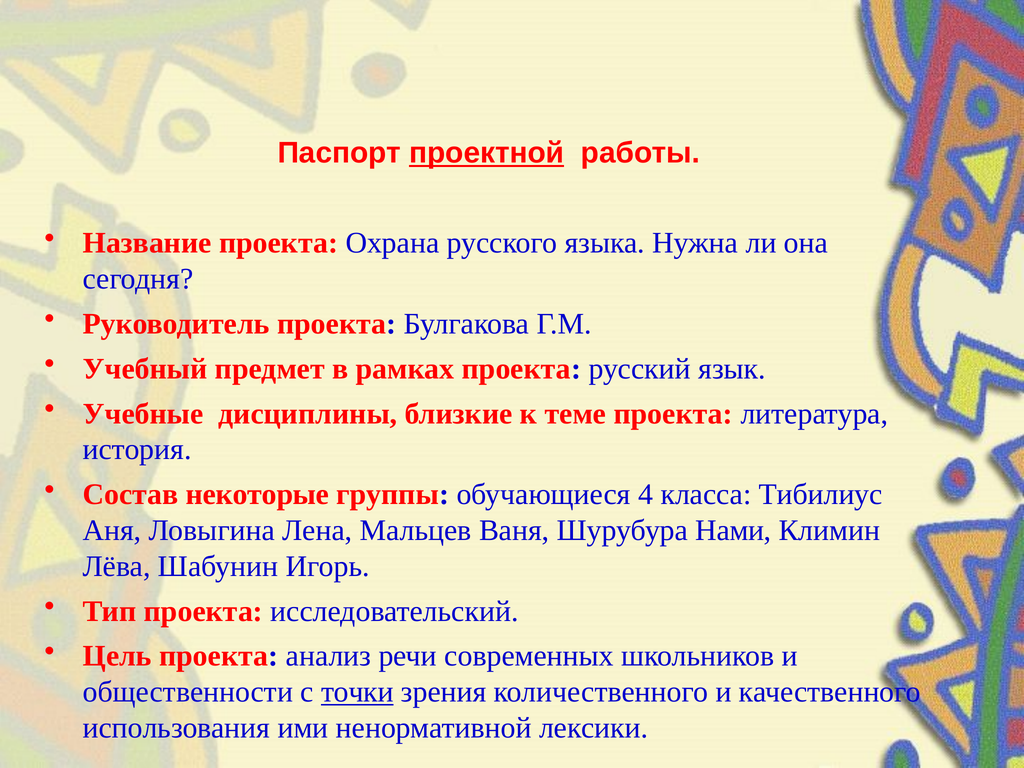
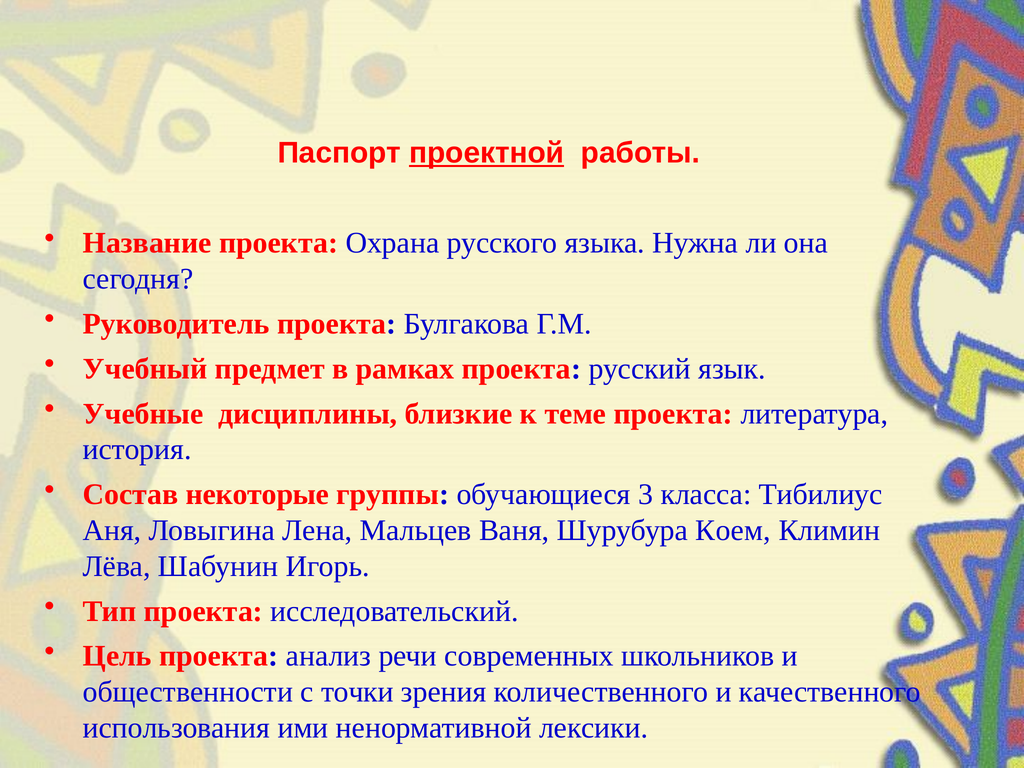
4: 4 -> 3
Нами: Нами -> Коем
точки underline: present -> none
